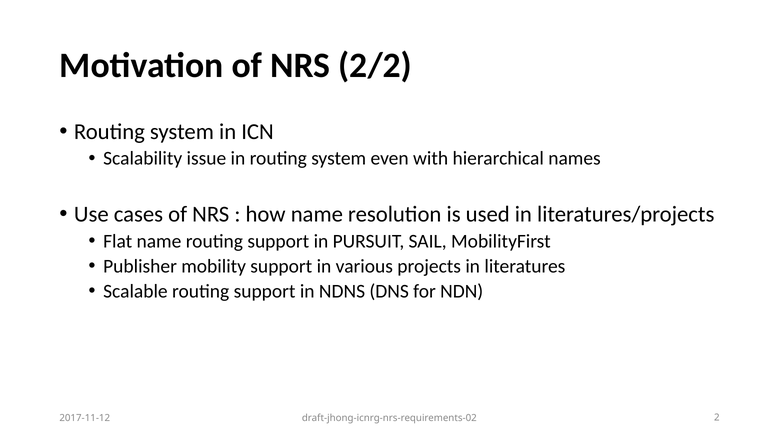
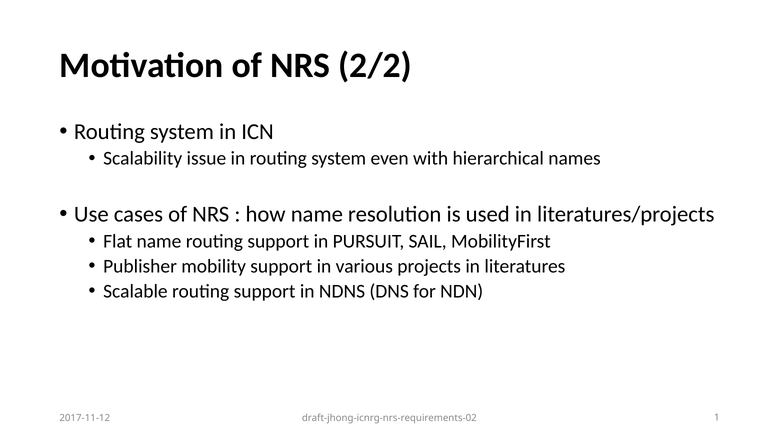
2: 2 -> 1
